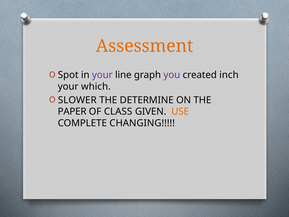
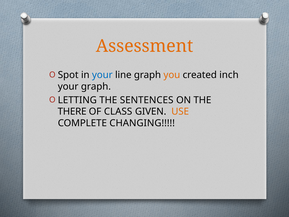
your at (102, 75) colour: purple -> blue
you colour: purple -> orange
your which: which -> graph
SLOWER: SLOWER -> LETTING
DETERMINE: DETERMINE -> SENTENCES
PAPER: PAPER -> THERE
